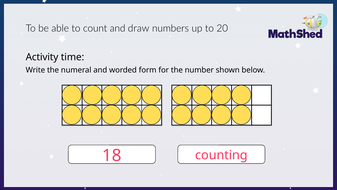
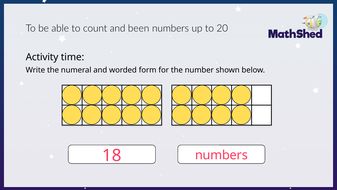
draw: draw -> been
18 counting: counting -> numbers
